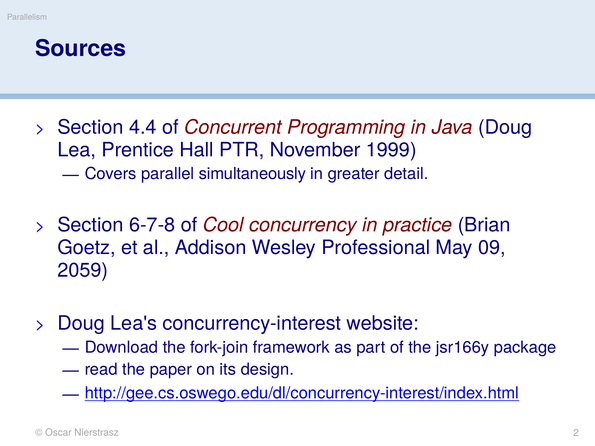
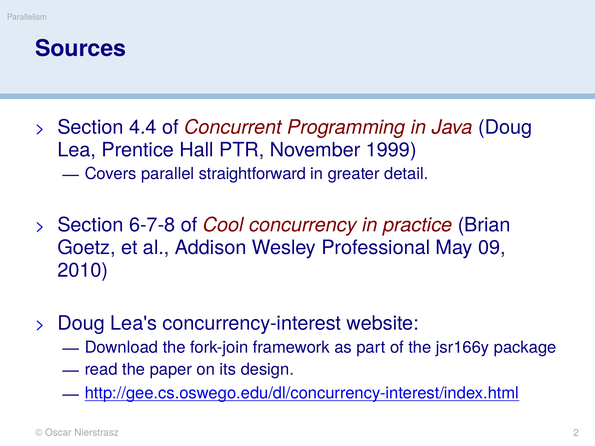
simultaneously: simultaneously -> straightforward
2059: 2059 -> 2010
